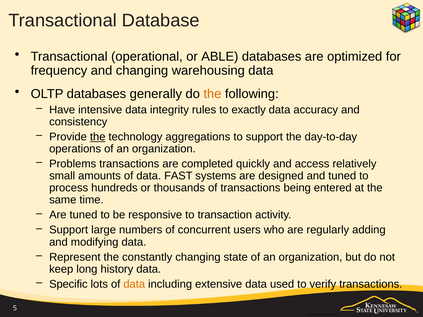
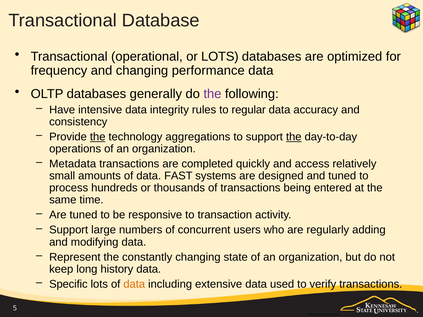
or ABLE: ABLE -> LOTS
warehousing: warehousing -> performance
the at (212, 94) colour: orange -> purple
exactly: exactly -> regular
the at (294, 137) underline: none -> present
Problems: Problems -> Metadata
